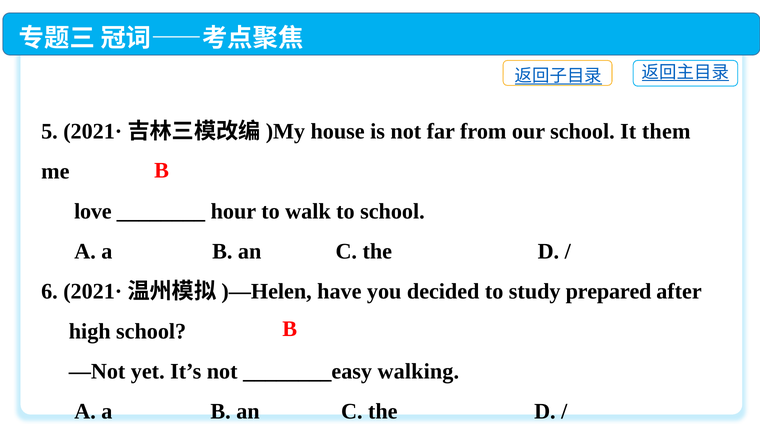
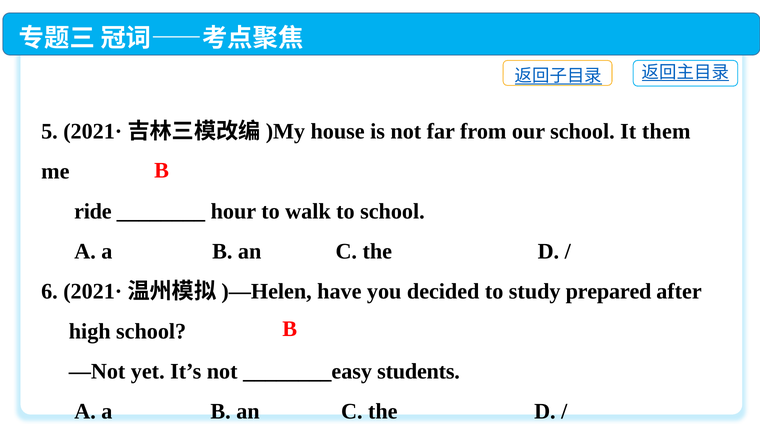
love: love -> ride
walking: walking -> students
